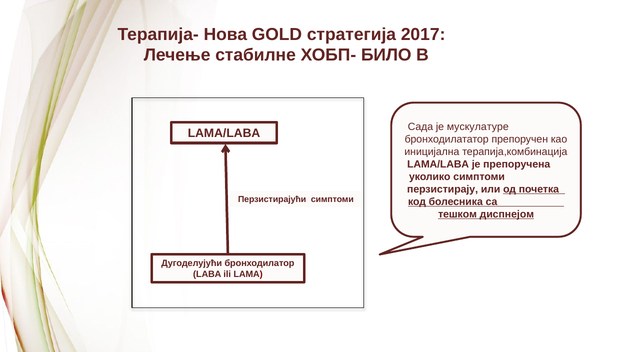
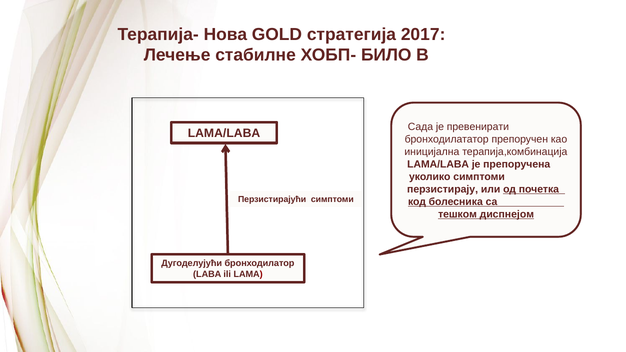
мускулатуре: мускулатуре -> превенирати
